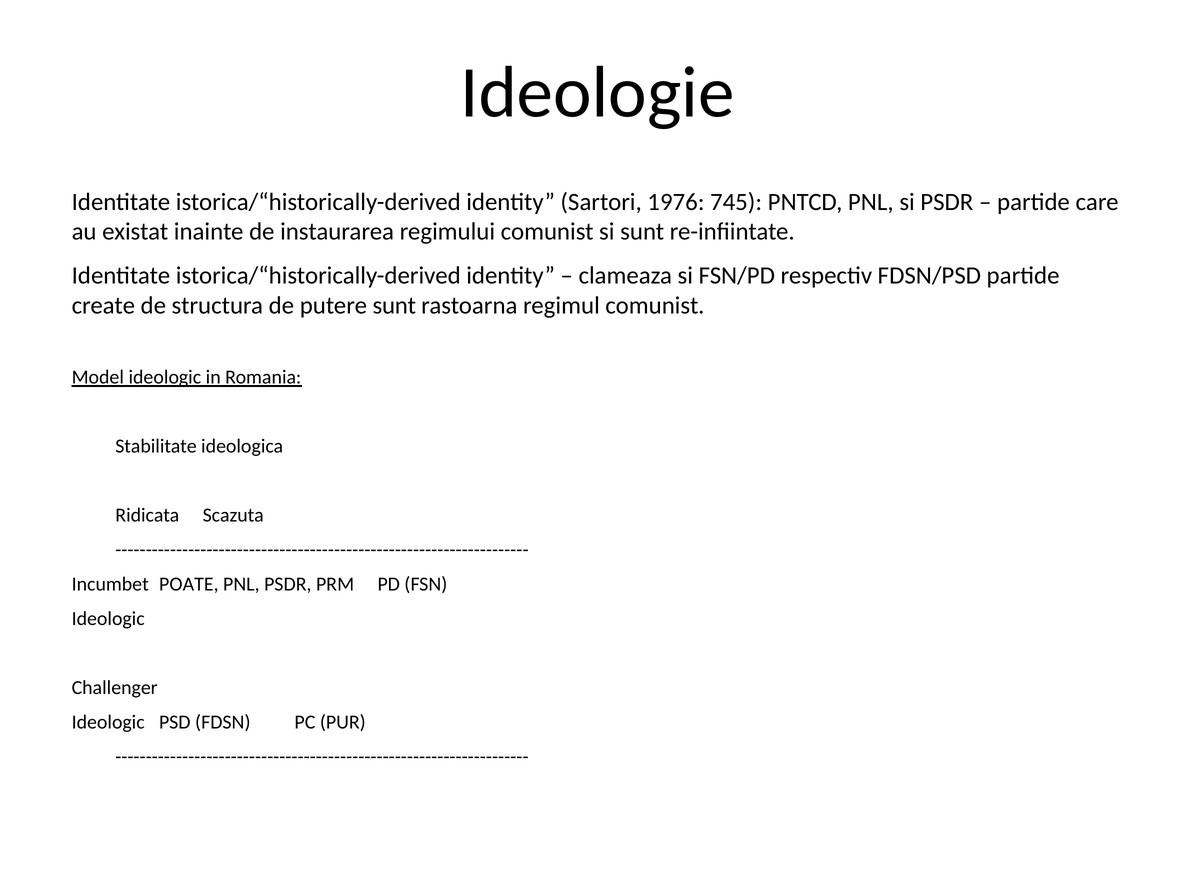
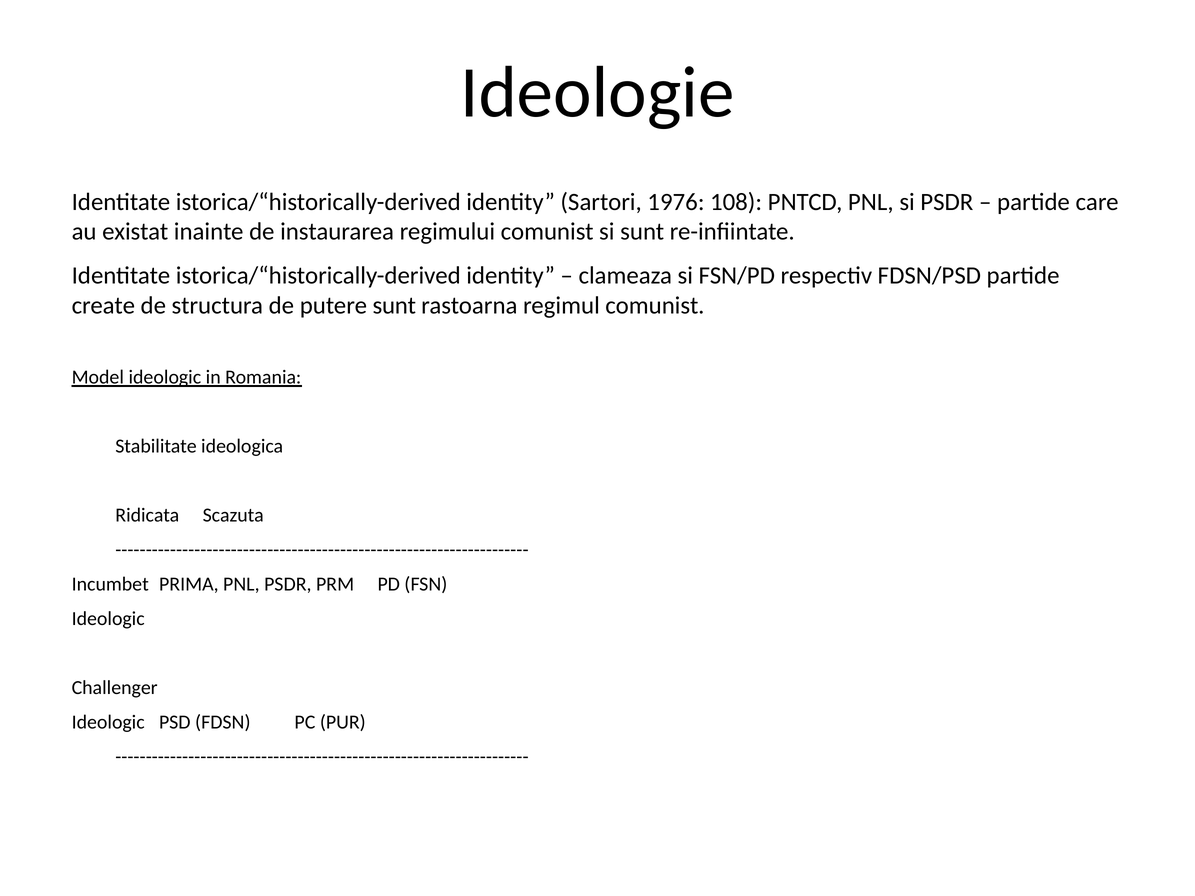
745: 745 -> 108
POATE: POATE -> PRIMA
